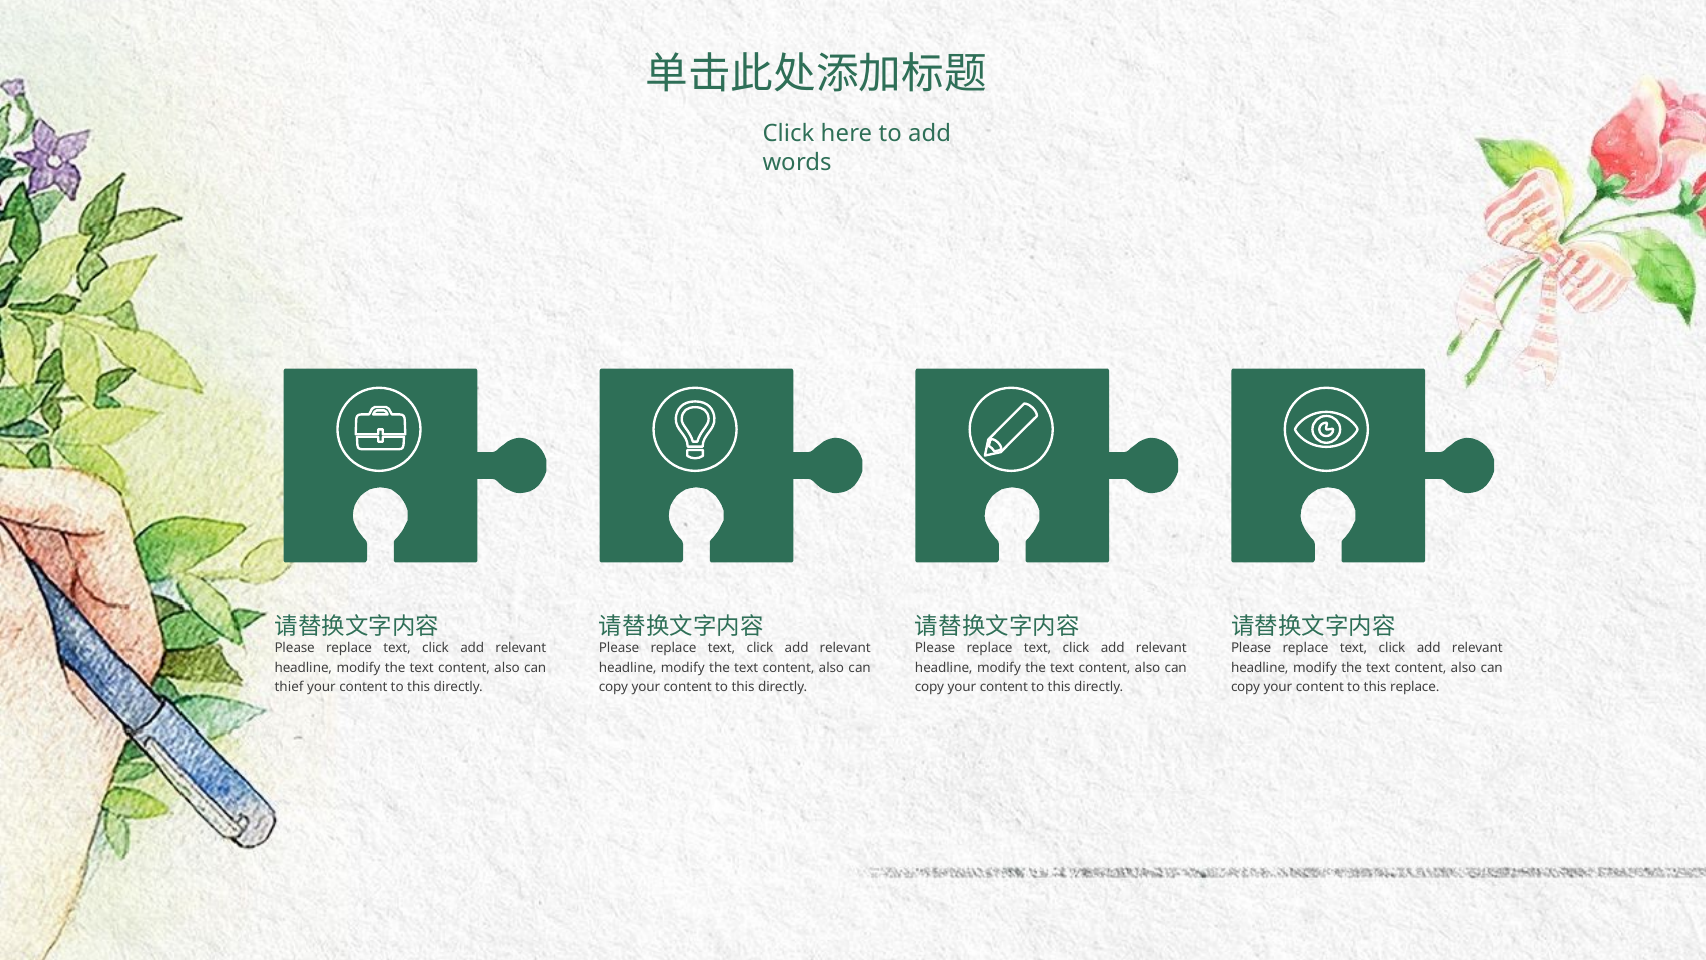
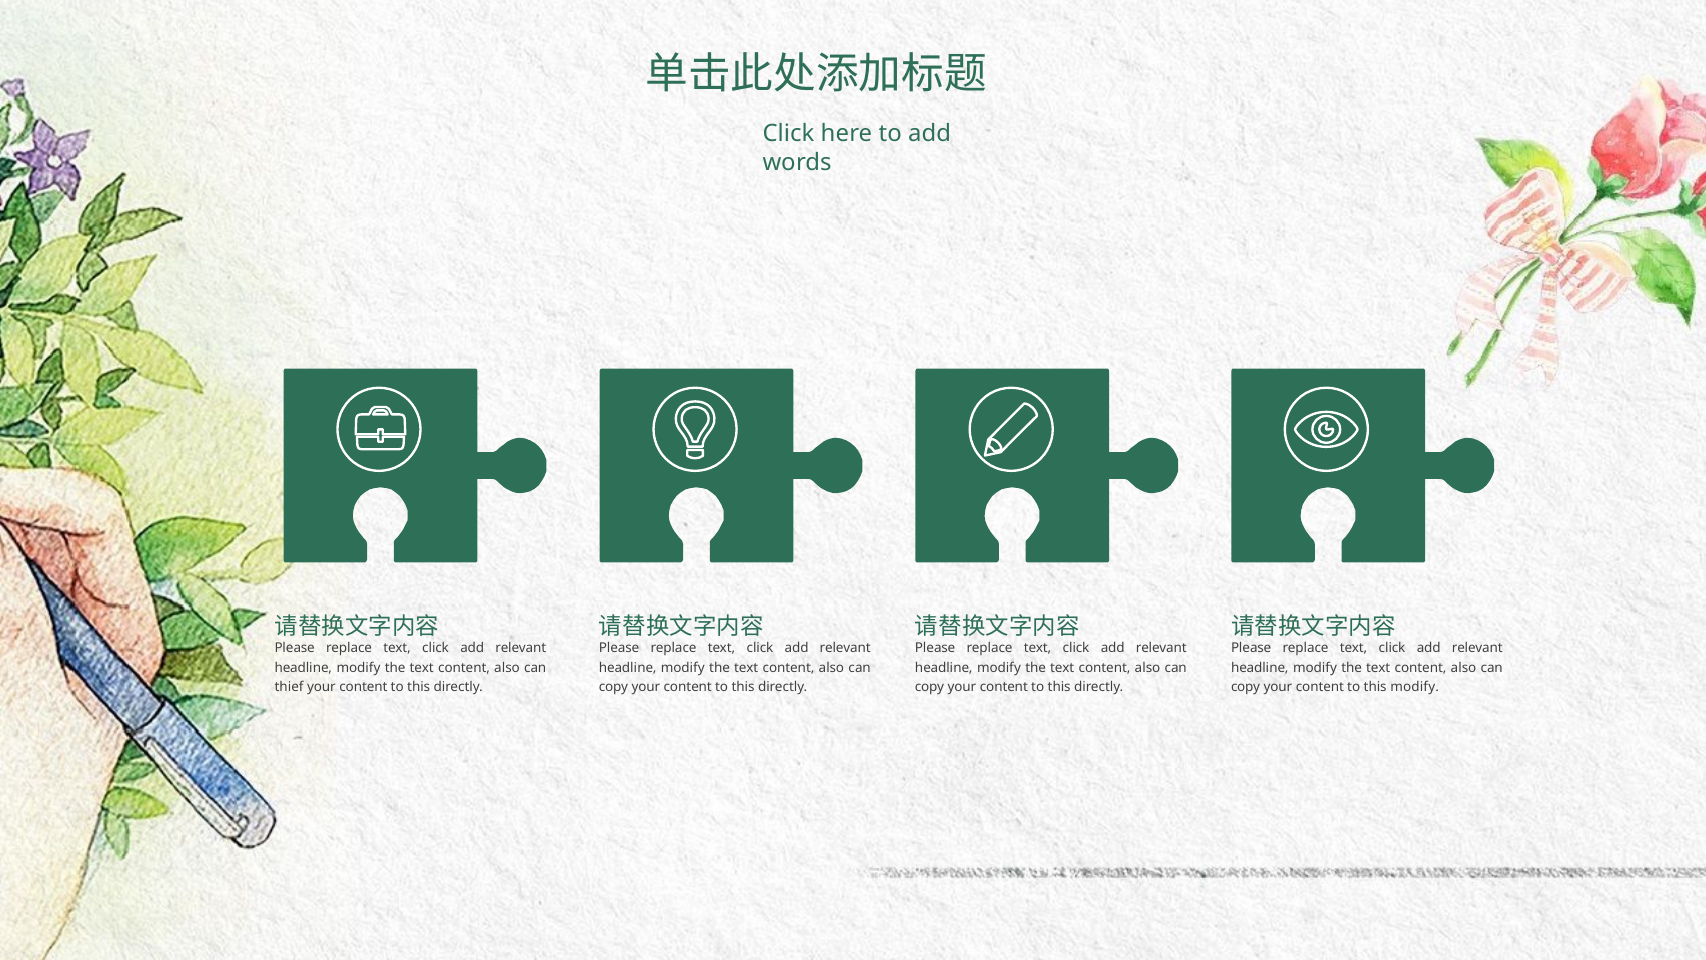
this replace: replace -> modify
